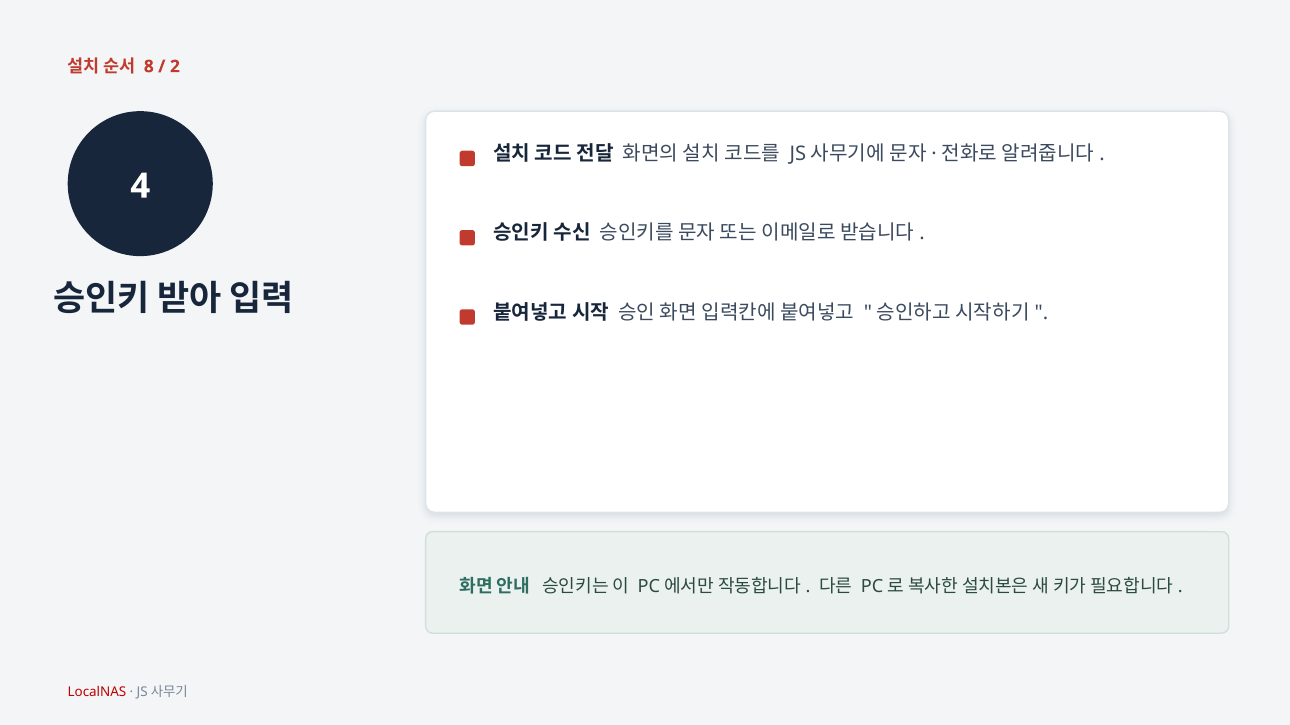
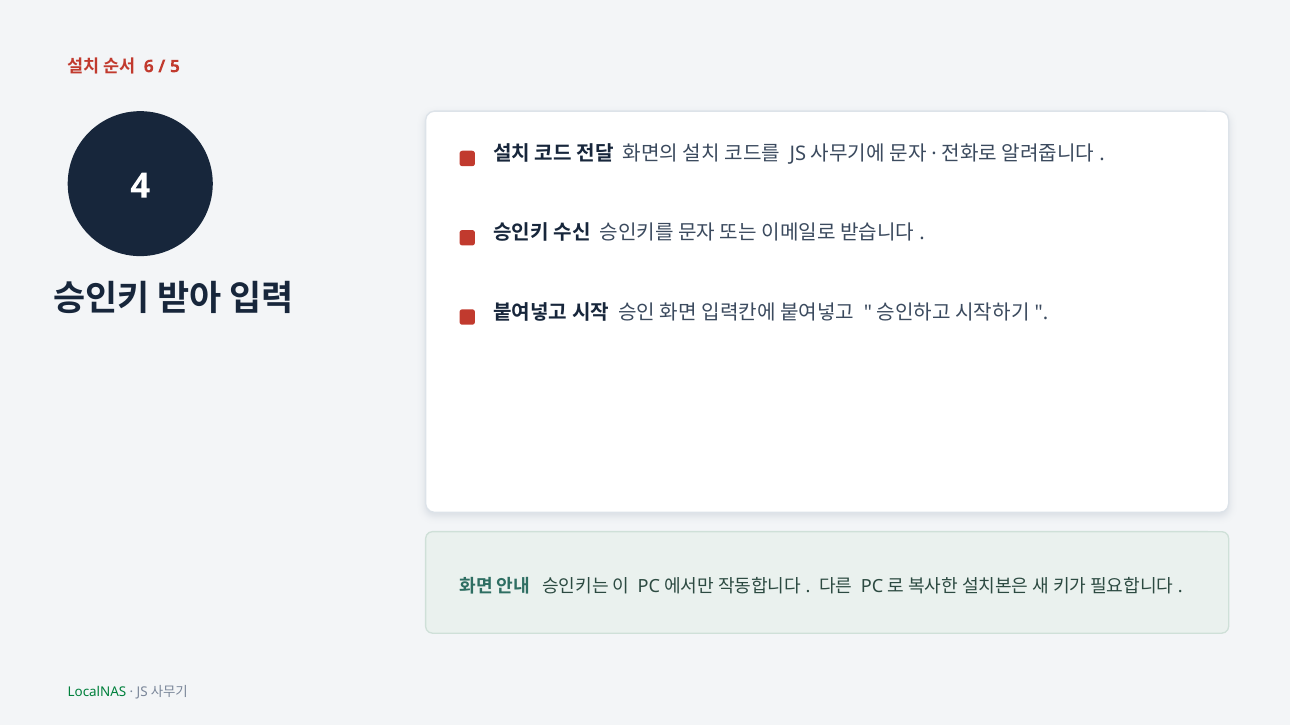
8: 8 -> 6
2: 2 -> 5
LocalNAS colour: red -> green
